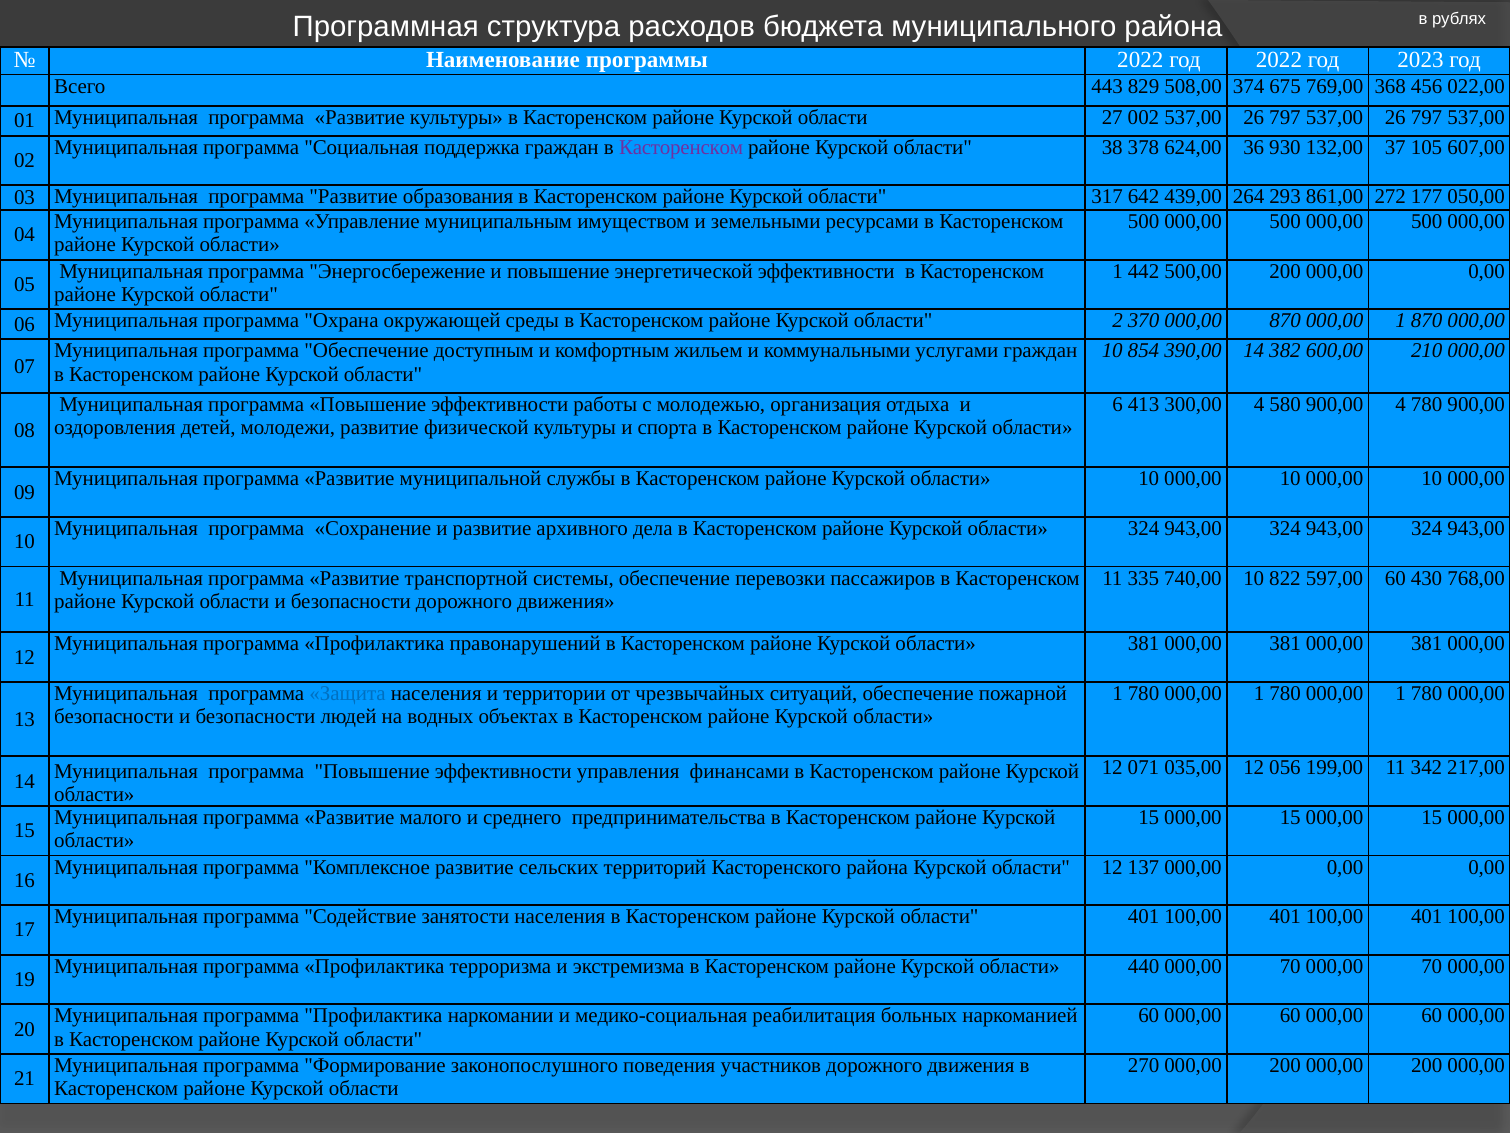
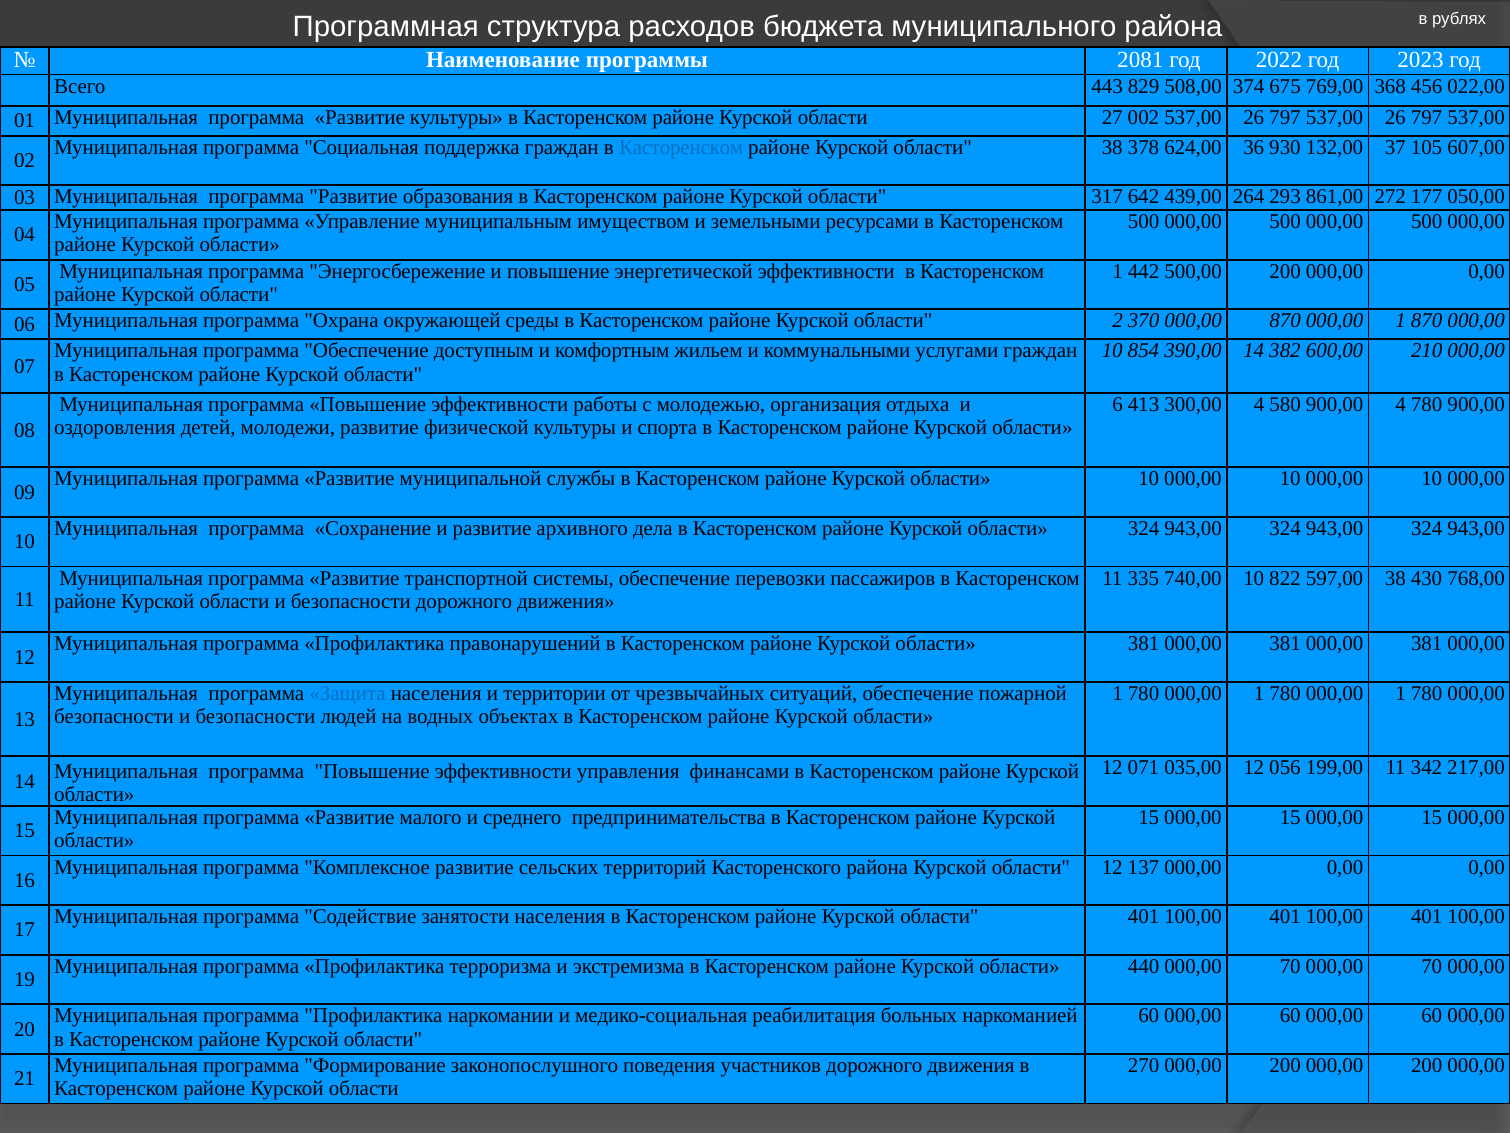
программы 2022: 2022 -> 2081
Касторенском at (681, 147) colour: purple -> blue
597,00 60: 60 -> 38
